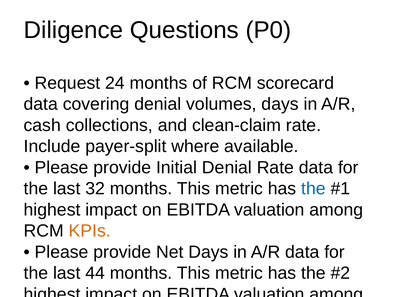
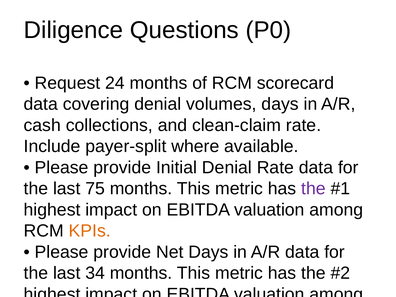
32: 32 -> 75
the at (313, 189) colour: blue -> purple
44: 44 -> 34
